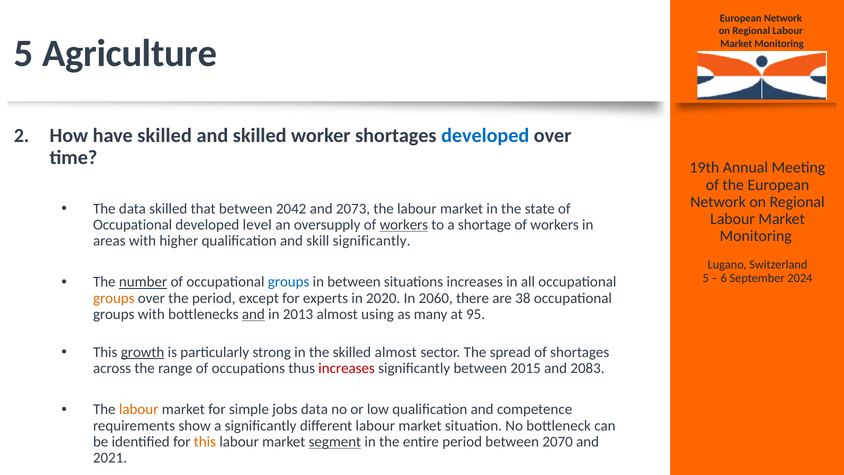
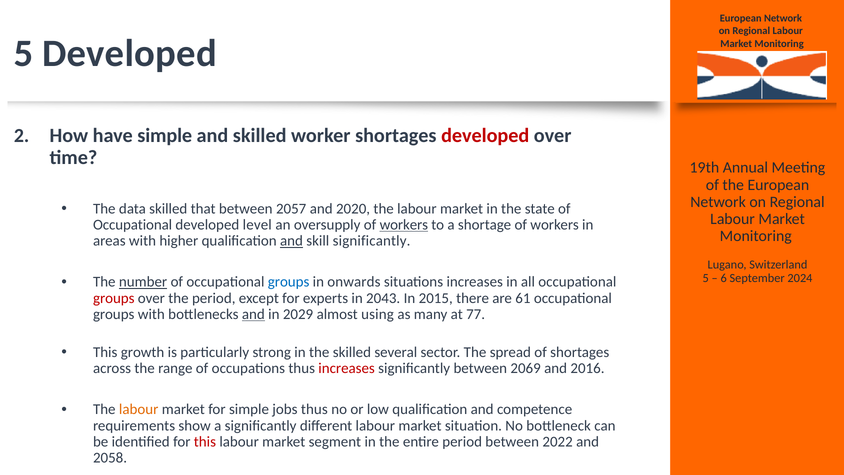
5 Agriculture: Agriculture -> Developed
have skilled: skilled -> simple
developed at (485, 136) colour: blue -> red
2042: 2042 -> 2057
2073: 2073 -> 2020
and at (292, 241) underline: none -> present
in between: between -> onwards
groups at (114, 298) colour: orange -> red
2020: 2020 -> 2043
2060: 2060 -> 2015
38: 38 -> 61
2013: 2013 -> 2029
95: 95 -> 77
growth underline: present -> none
skilled almost: almost -> several
2015: 2015 -> 2069
2083: 2083 -> 2016
jobs data: data -> thus
this at (205, 442) colour: orange -> red
segment underline: present -> none
2070: 2070 -> 2022
2021: 2021 -> 2058
